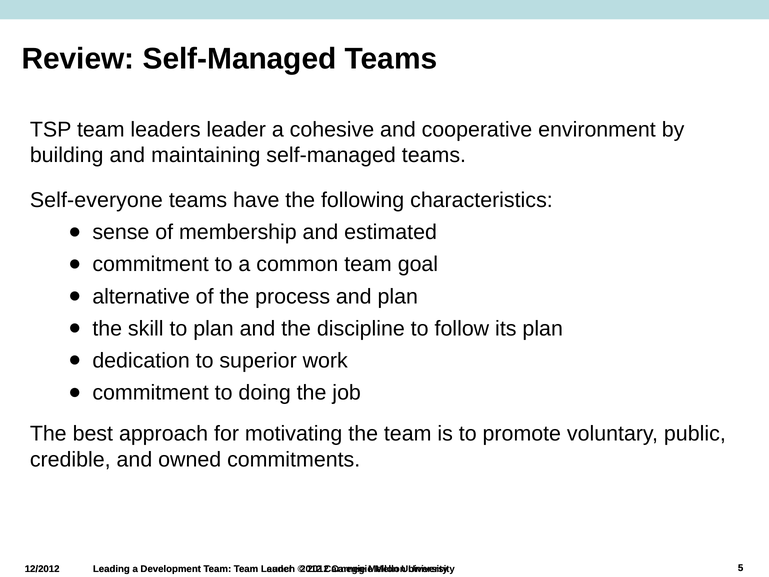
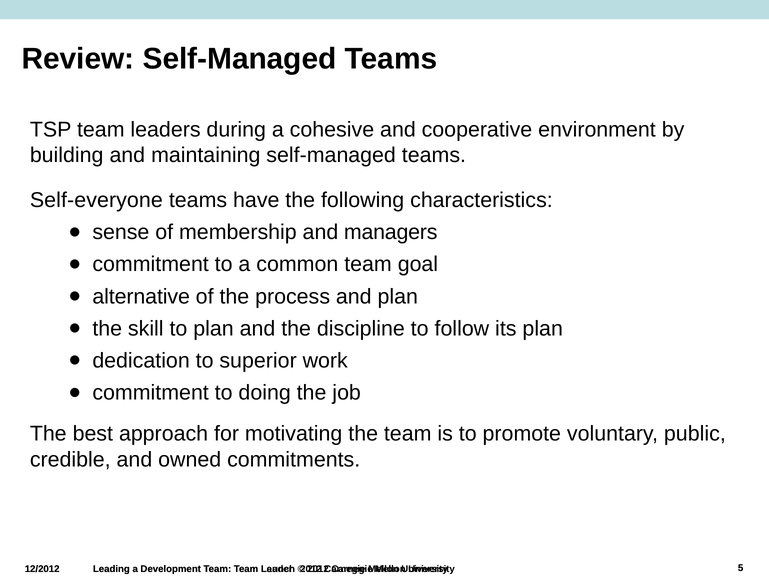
leaders leader: leader -> during
estimated: estimated -> managers
